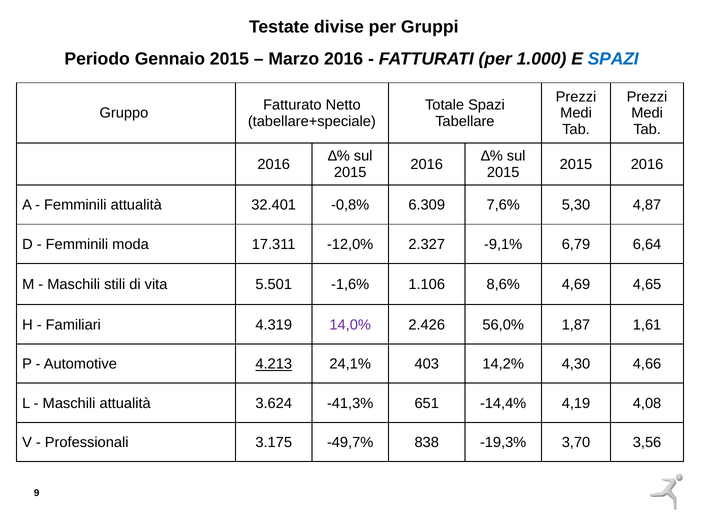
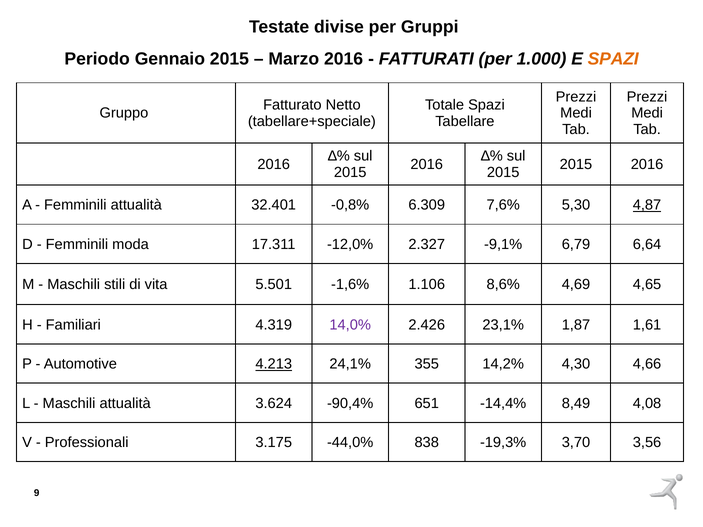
SPAZI at (613, 59) colour: blue -> orange
4,87 underline: none -> present
56,0%: 56,0% -> 23,1%
403: 403 -> 355
-41,3%: -41,3% -> -90,4%
4,19: 4,19 -> 8,49
-49,7%: -49,7% -> -44,0%
